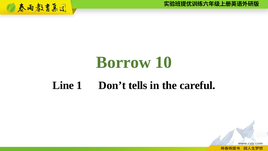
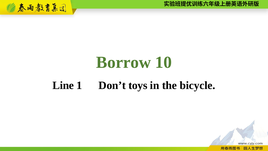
tells: tells -> toys
careful: careful -> bicycle
